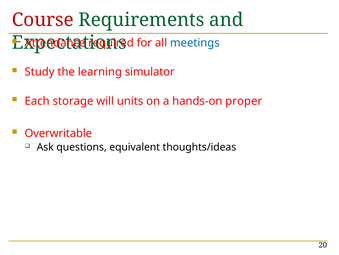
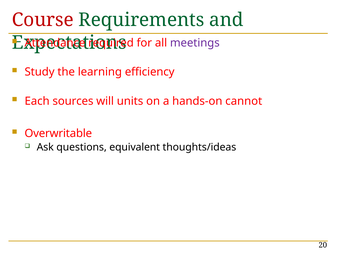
meetings colour: blue -> purple
simulator: simulator -> efficiency
storage: storage -> sources
proper: proper -> cannot
